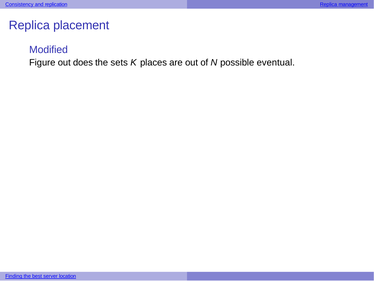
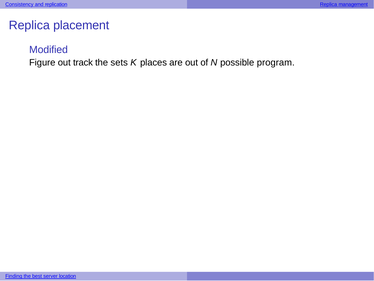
does: does -> track
eventual: eventual -> program
